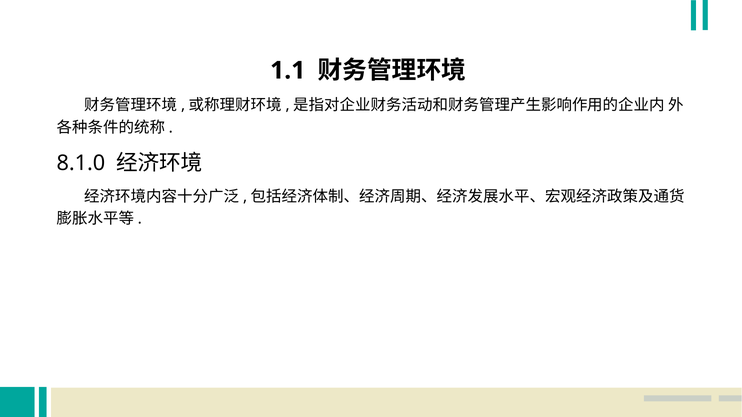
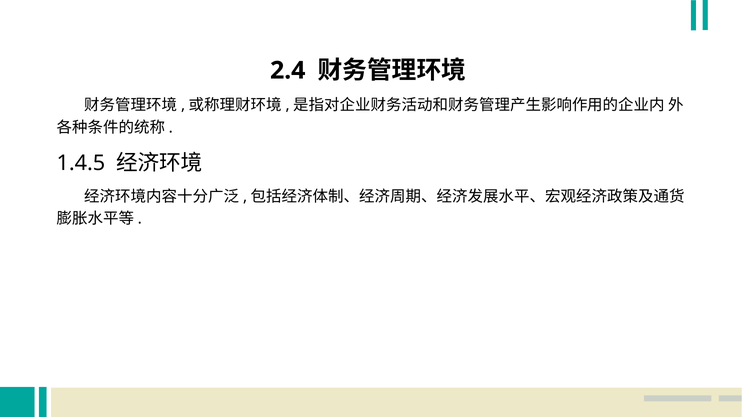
1.1: 1.1 -> 2.4
8.1.0: 8.1.0 -> 1.4.5
